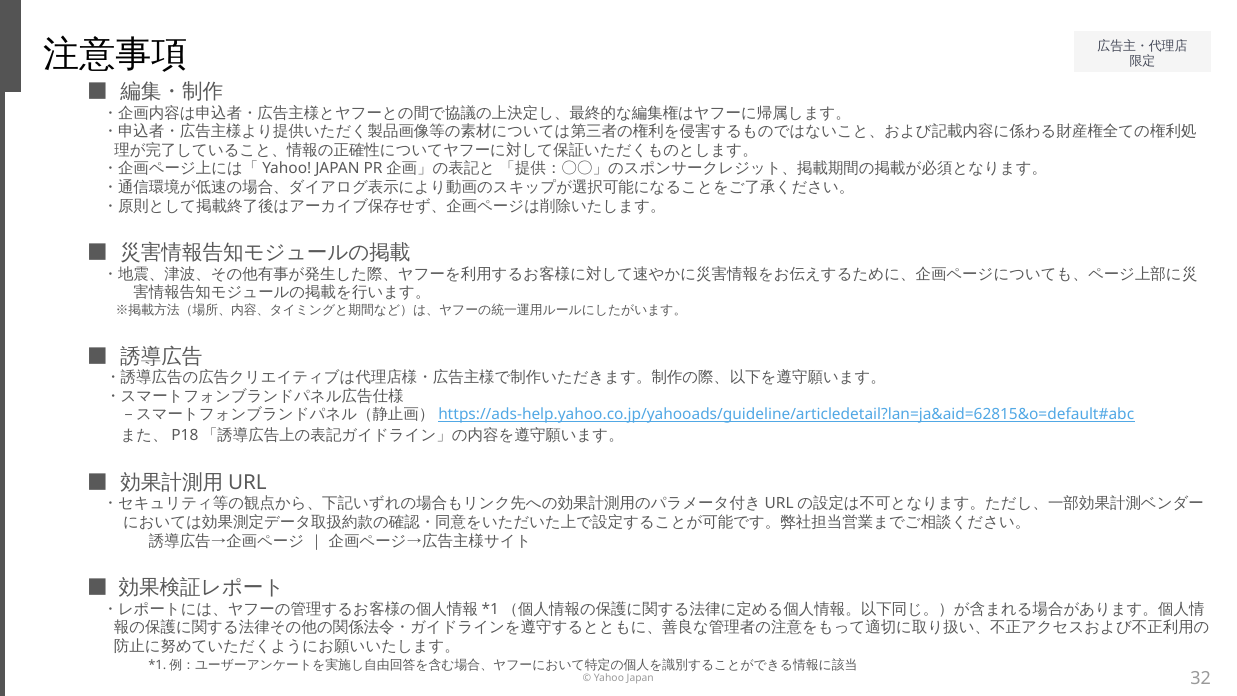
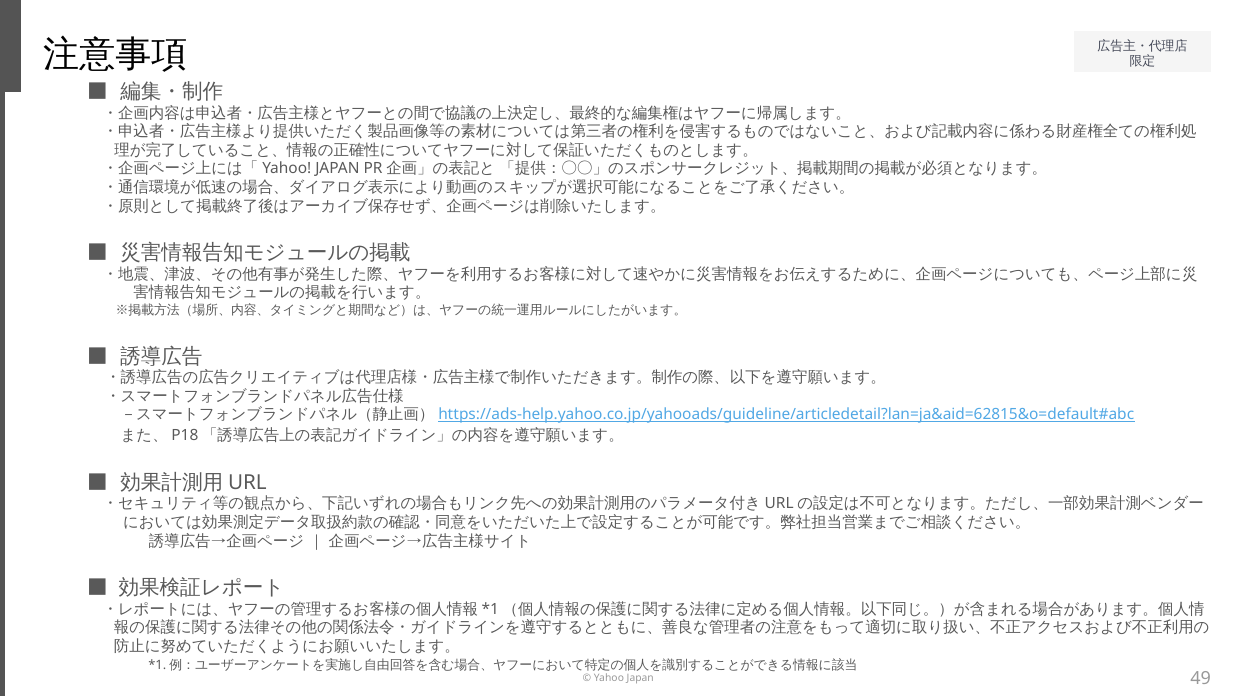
32: 32 -> 49
